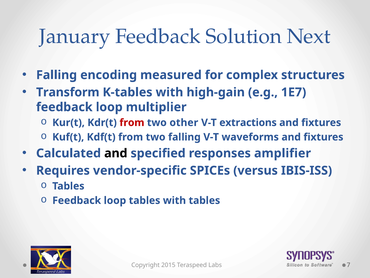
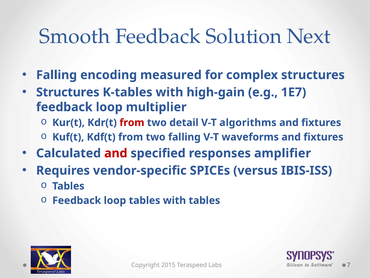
January: January -> Smooth
Transform at (68, 92): Transform -> Structures
other: other -> detail
extractions: extractions -> algorithms
and at (116, 153) colour: black -> red
